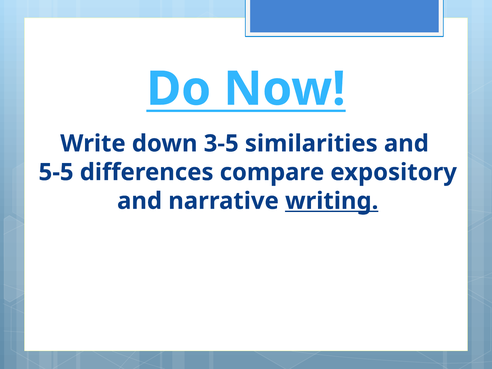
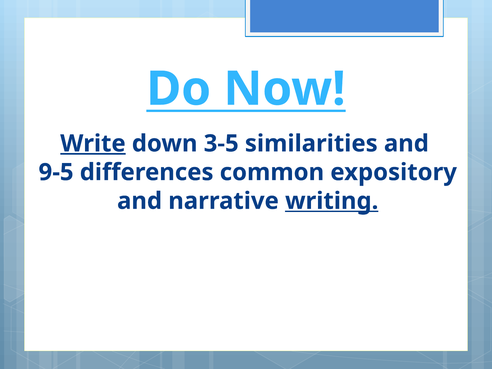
Write underline: none -> present
5-5: 5-5 -> 9-5
compare: compare -> common
